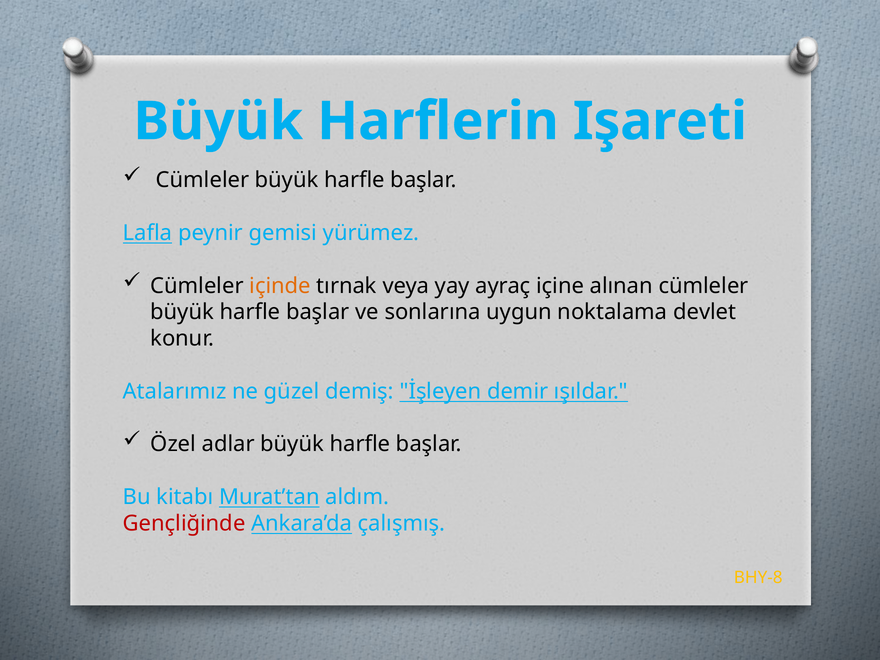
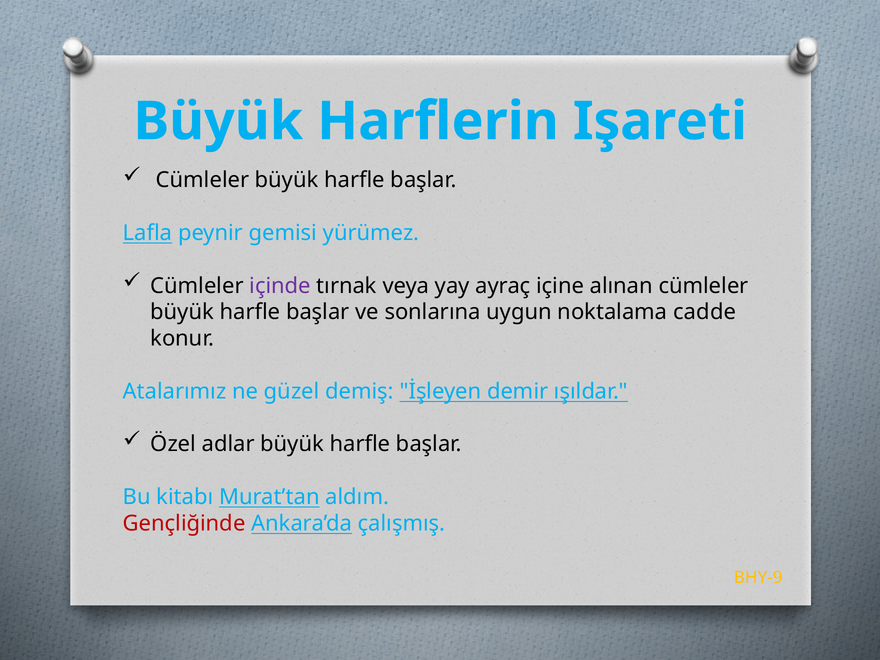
içinde colour: orange -> purple
devlet: devlet -> cadde
BHY-8: BHY-8 -> BHY-9
